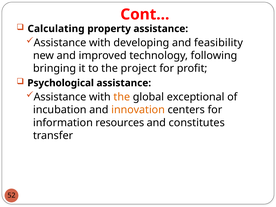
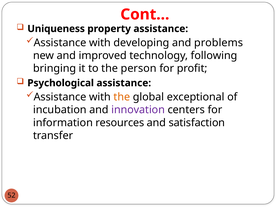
Calculating: Calculating -> Uniqueness
feasibility: feasibility -> problems
project: project -> person
innovation colour: orange -> purple
constitutes: constitutes -> satisfaction
